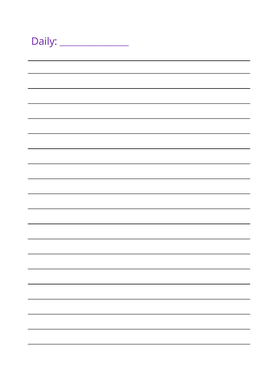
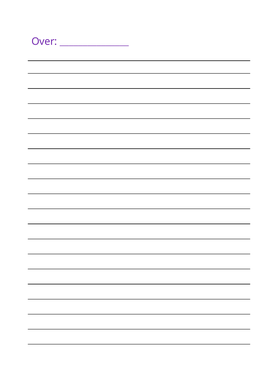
Daily: Daily -> Over
